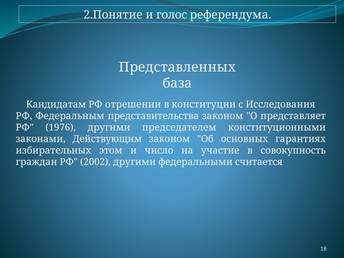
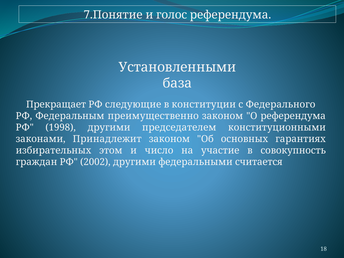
2.Понятие: 2.Понятие -> 7.Понятие
Представленных: Представленных -> Установленными
Кандидатам: Кандидатам -> Прекращает
отрешении: отрешении -> следующие
Исследования: Исследования -> Федерального
представительства: представительства -> преимущественно
О представляет: представляет -> референдума
1976: 1976 -> 1998
Действующим: Действующим -> Принадлежит
